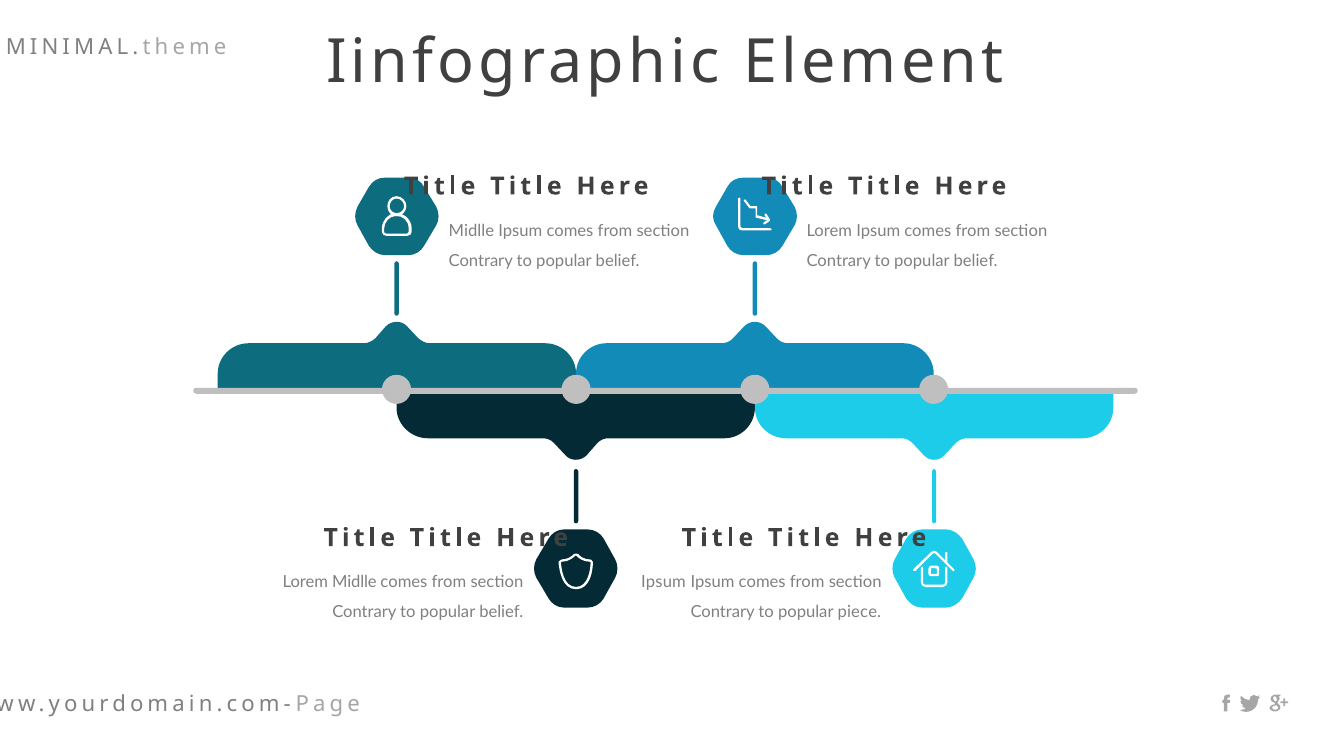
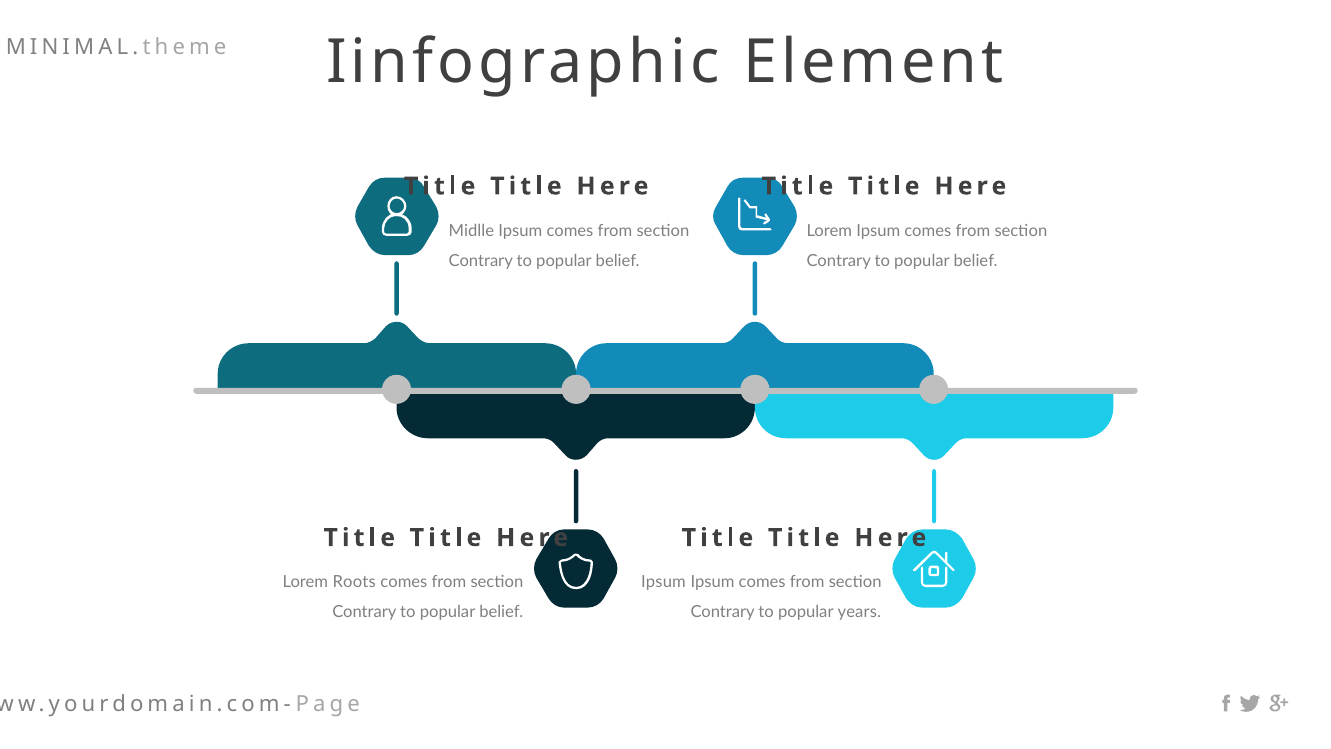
Lorem Midlle: Midlle -> Roots
piece: piece -> years
